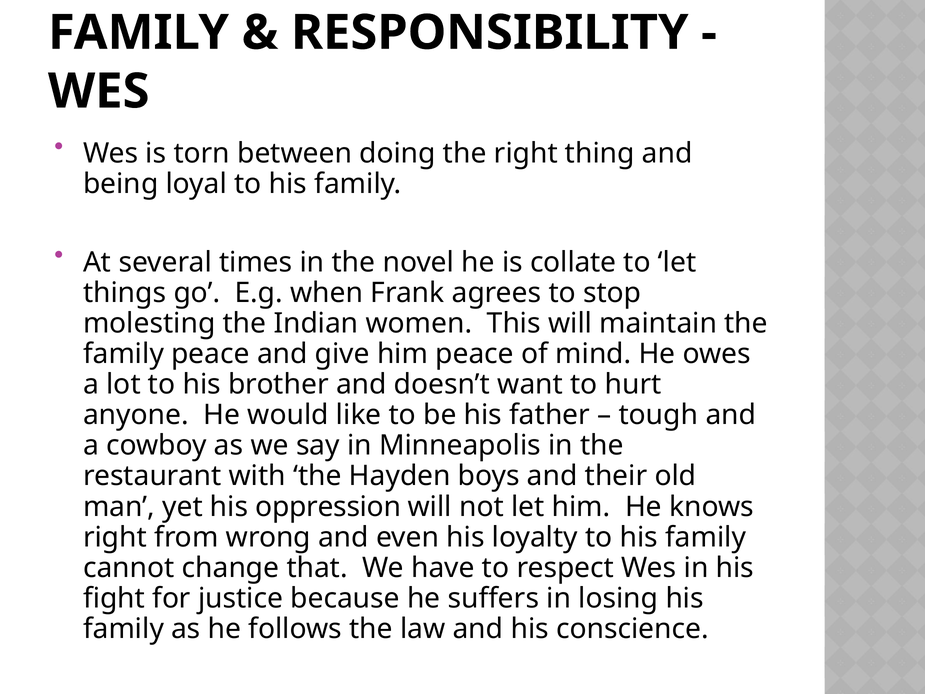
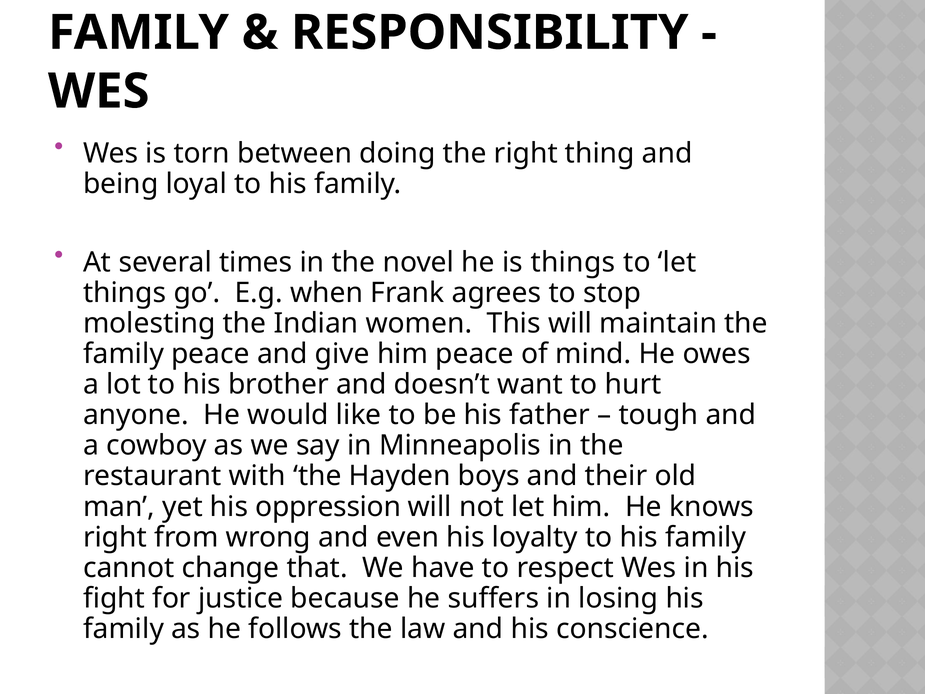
is collate: collate -> things
